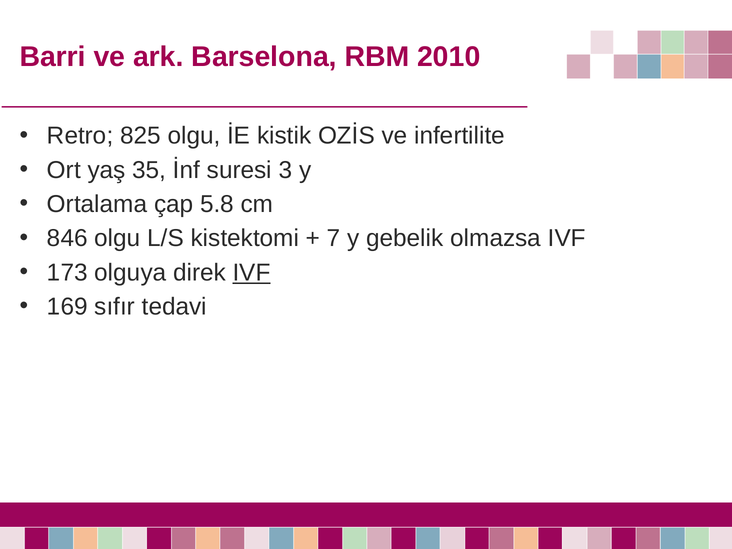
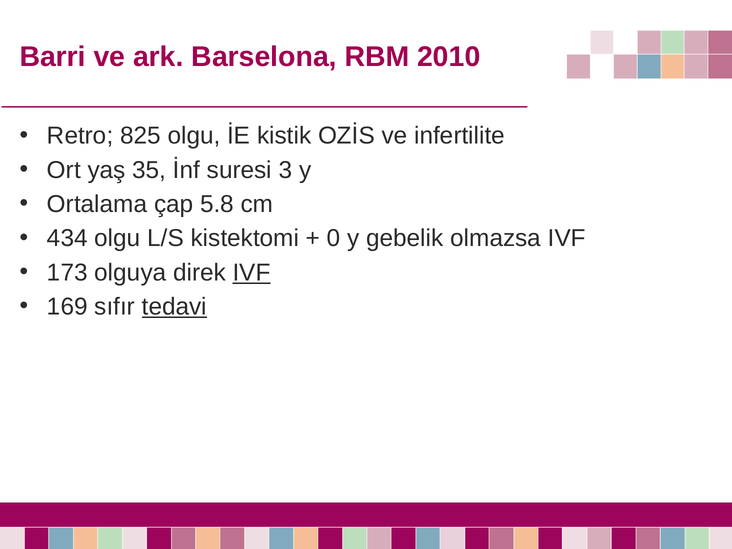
846: 846 -> 434
7: 7 -> 0
tedavi underline: none -> present
